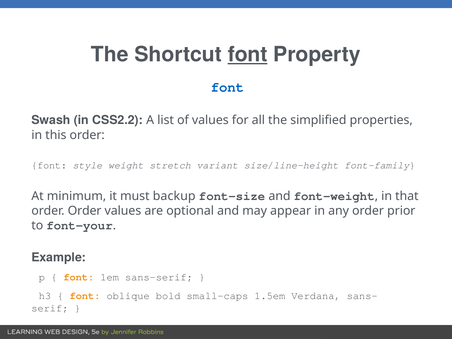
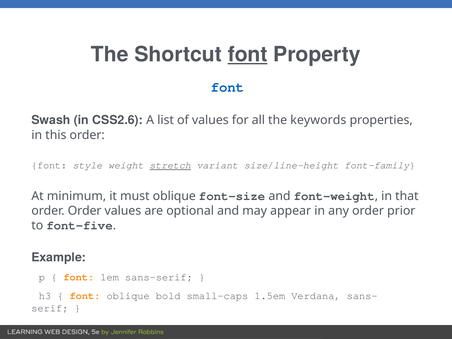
CSS2.2: CSS2.2 -> CSS2.6
simplified: simplified -> keywords
stretch underline: none -> present
must backup: backup -> oblique
font-your: font-your -> font-five
